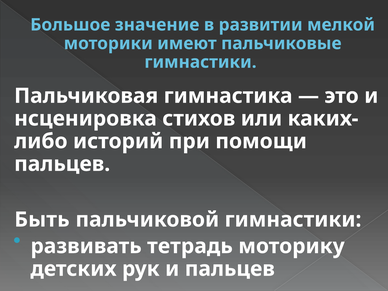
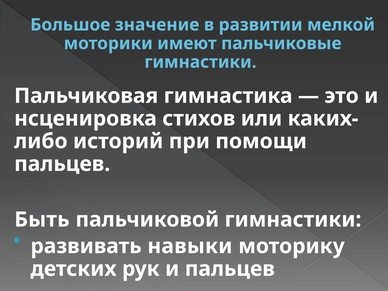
тетрадь: тетрадь -> навыки
